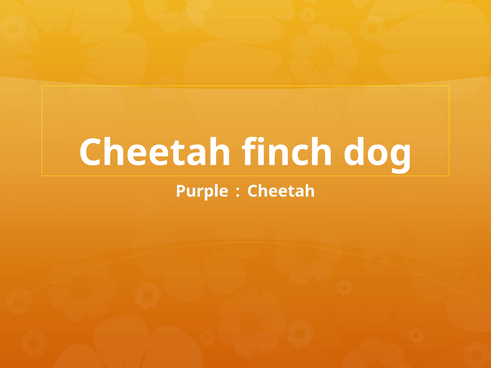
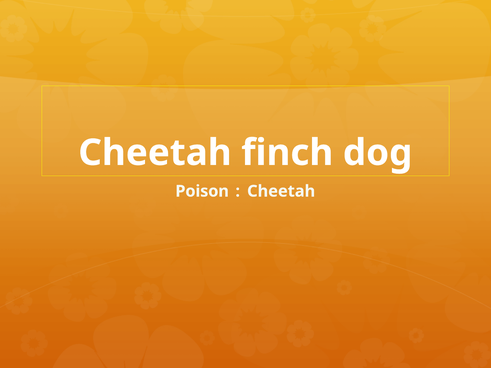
Purple: Purple -> Poison
